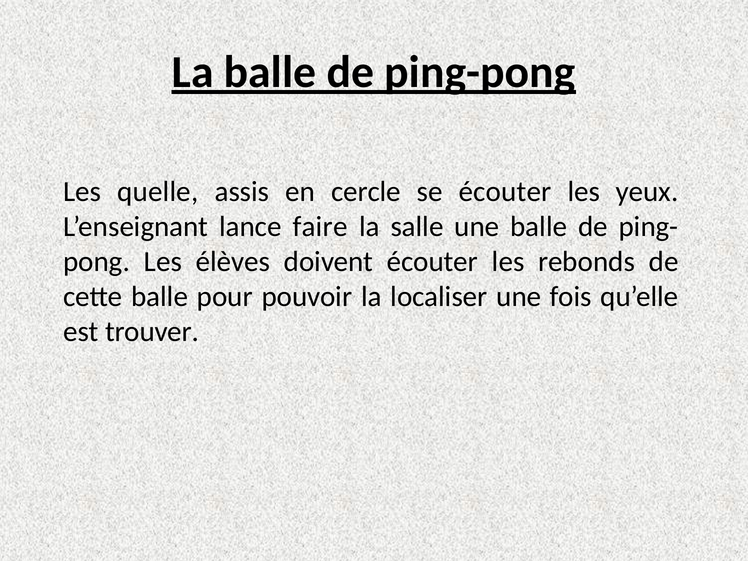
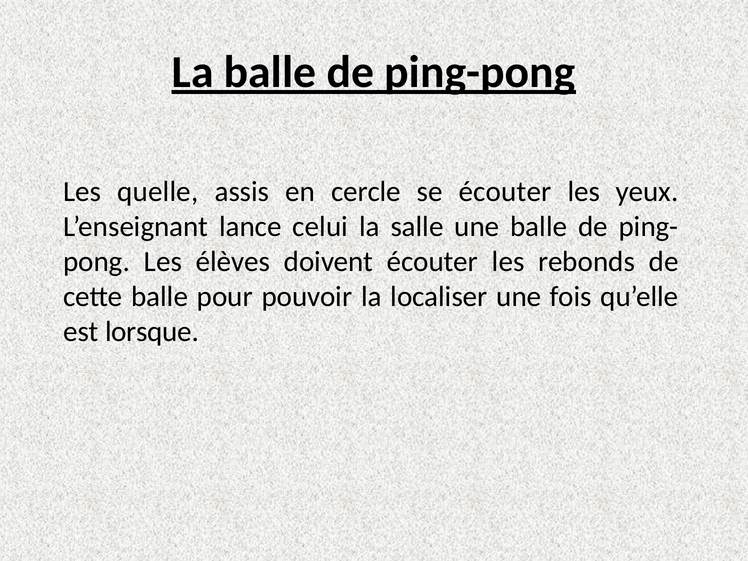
faire: faire -> celui
trouver: trouver -> lorsque
